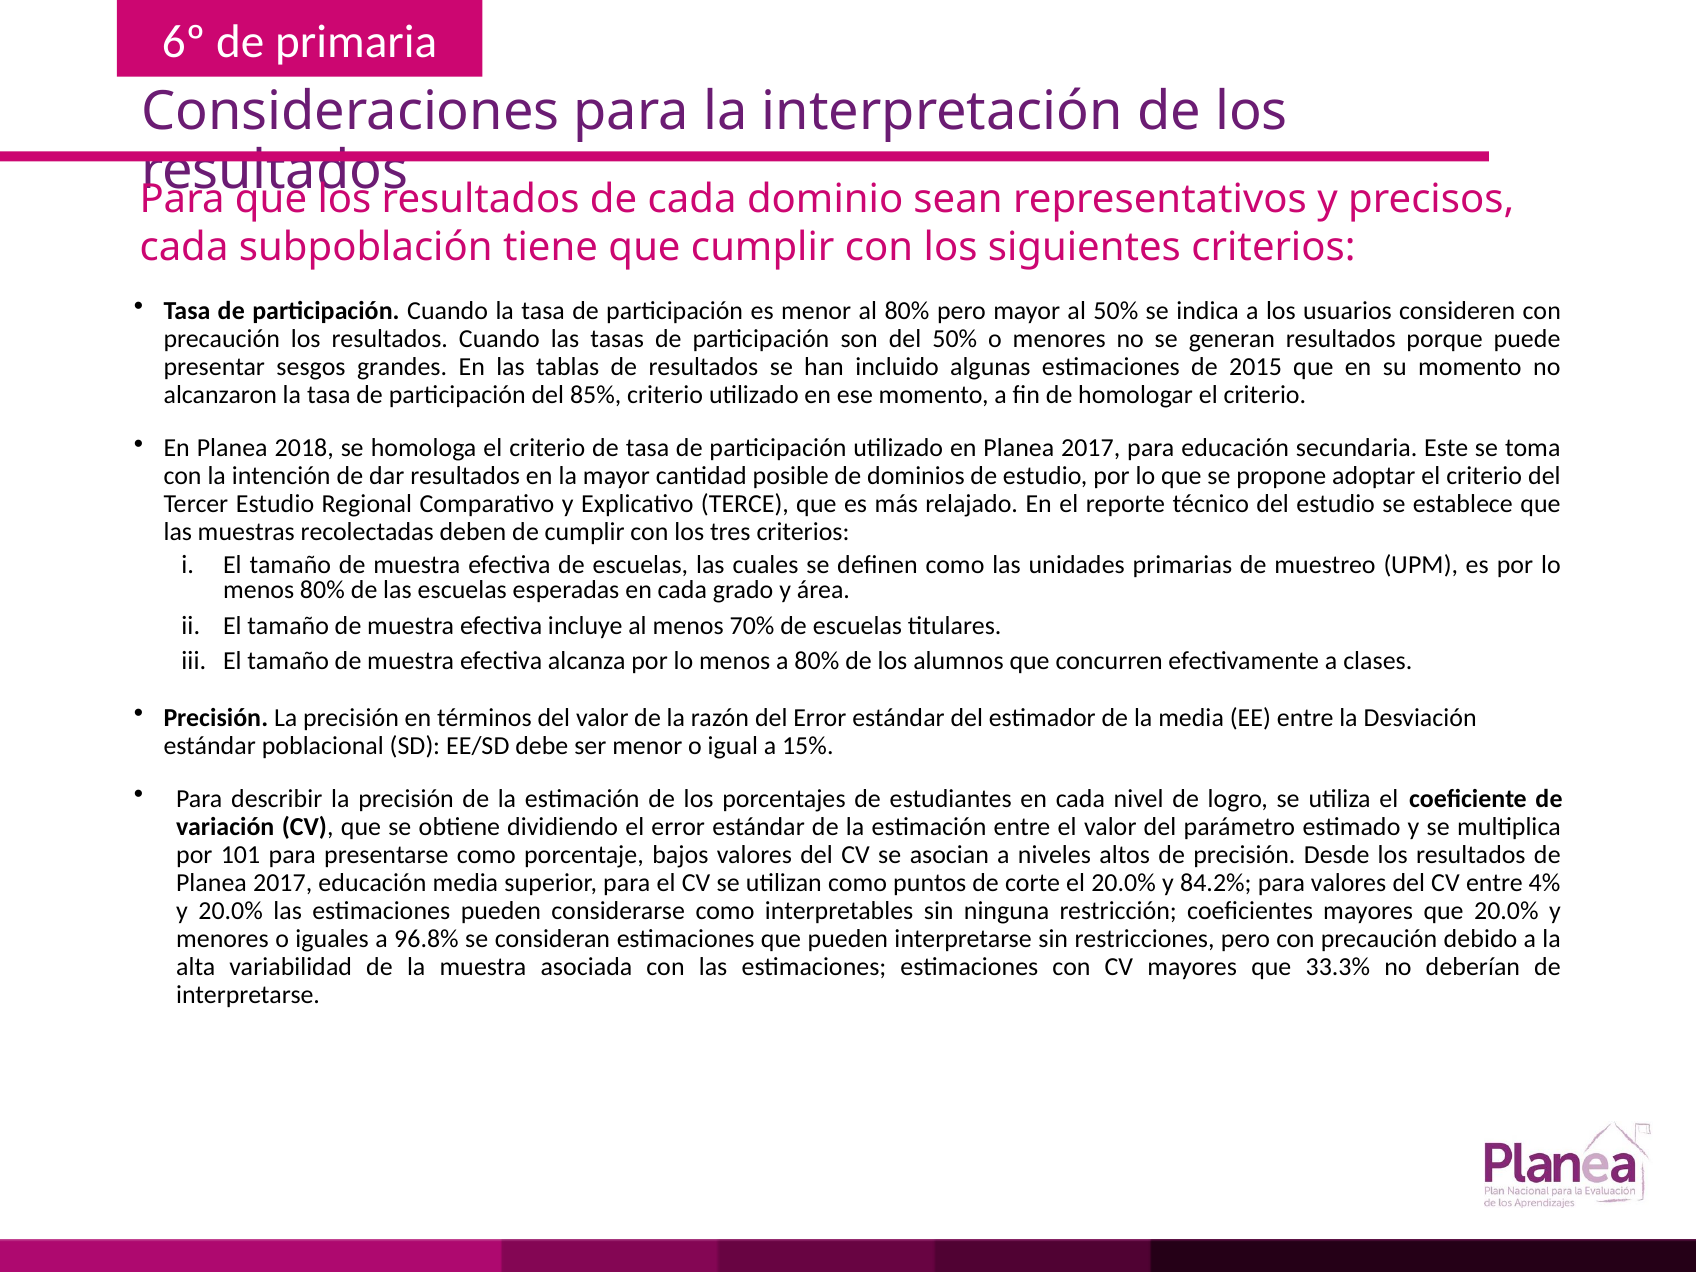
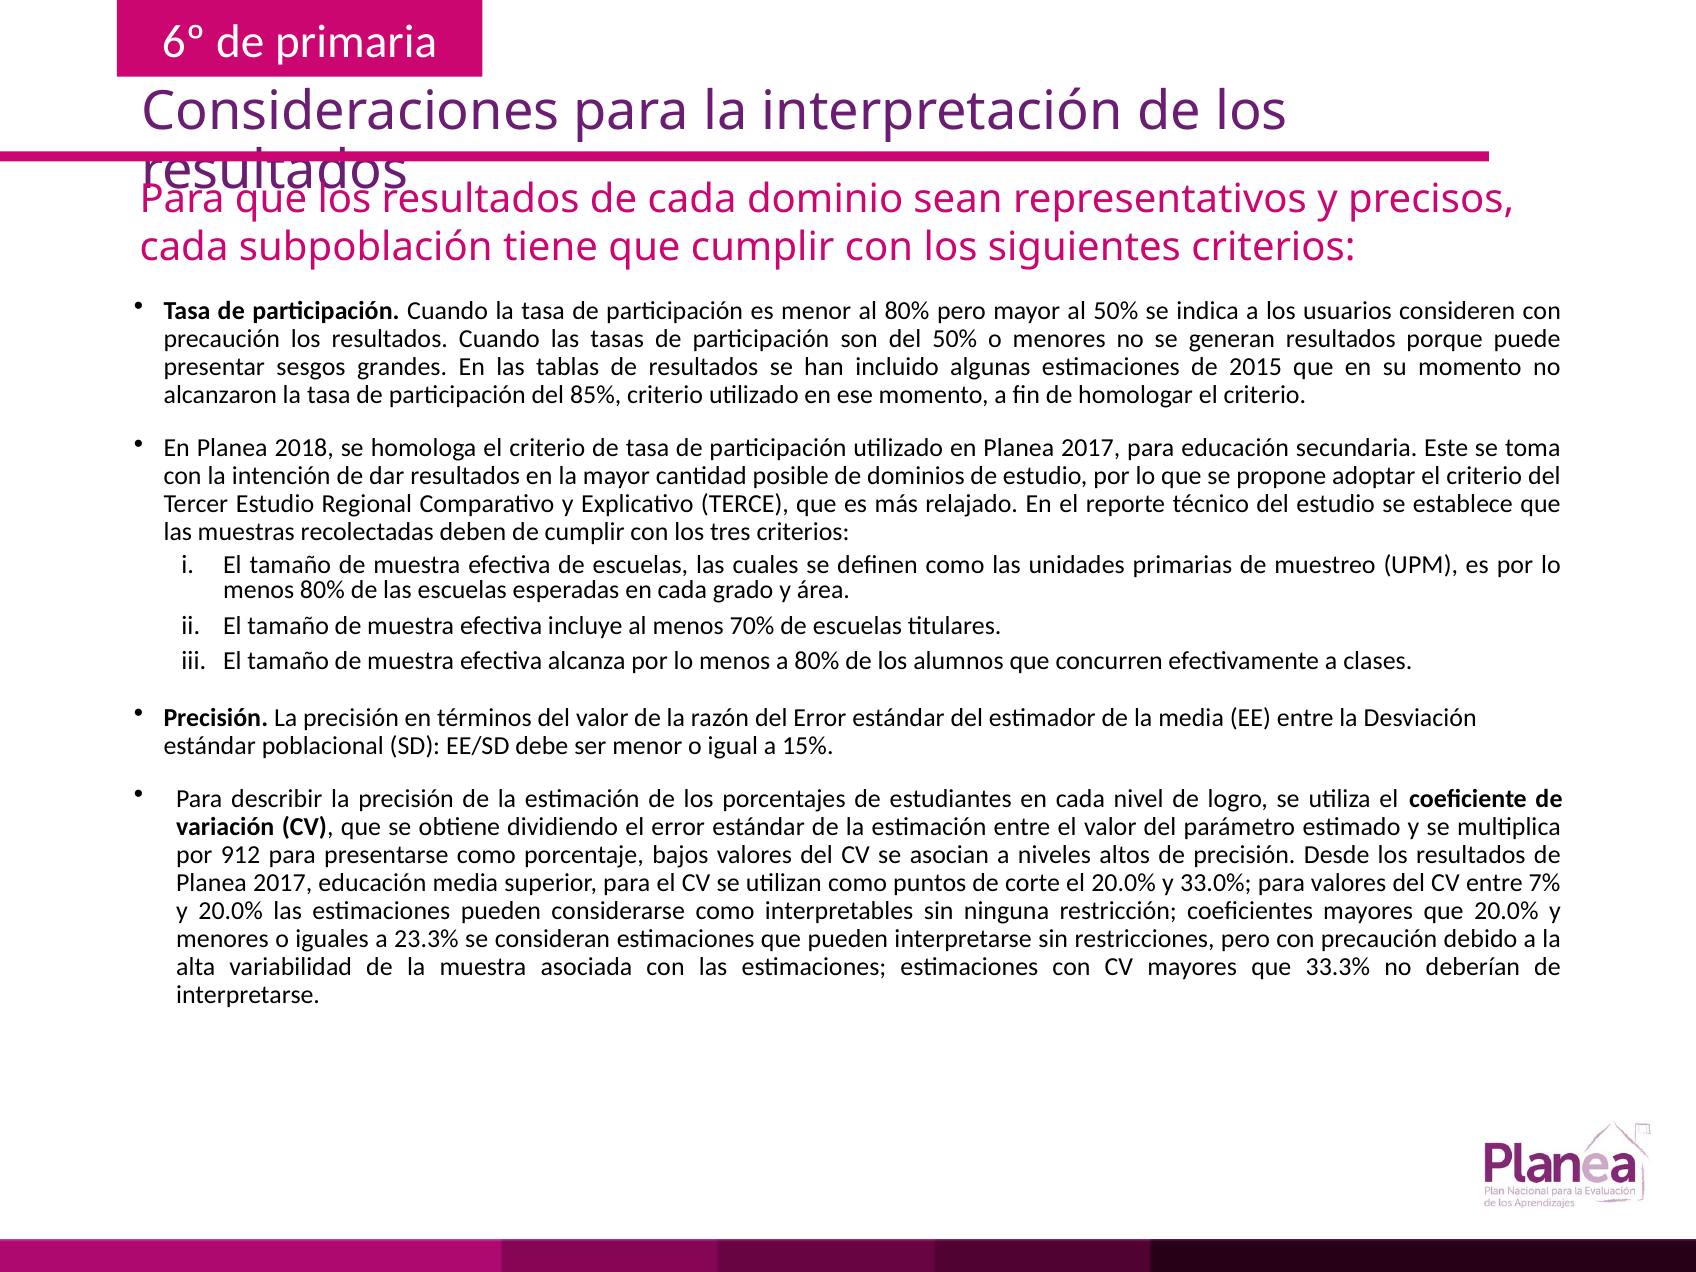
101: 101 -> 912
84.2%: 84.2% -> 33.0%
4%: 4% -> 7%
96.8%: 96.8% -> 23.3%
